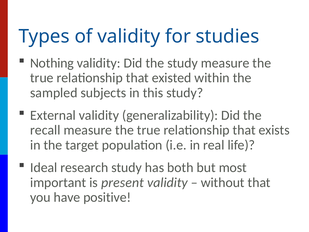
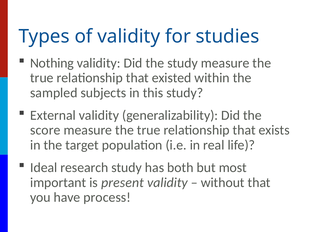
recall: recall -> score
positive: positive -> process
